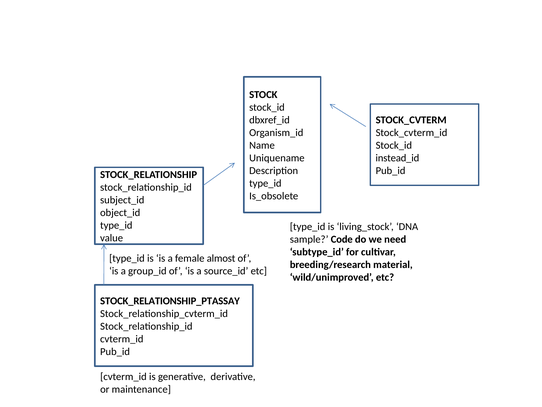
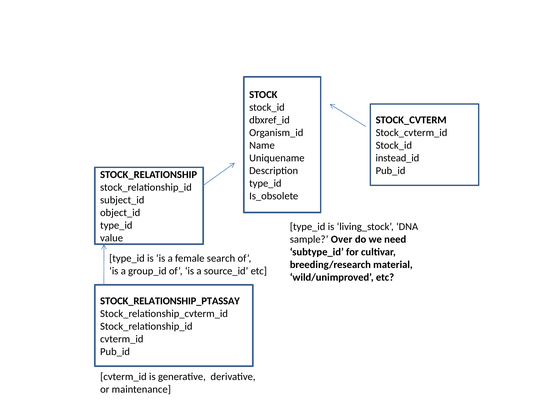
Code: Code -> Over
almost: almost -> search
